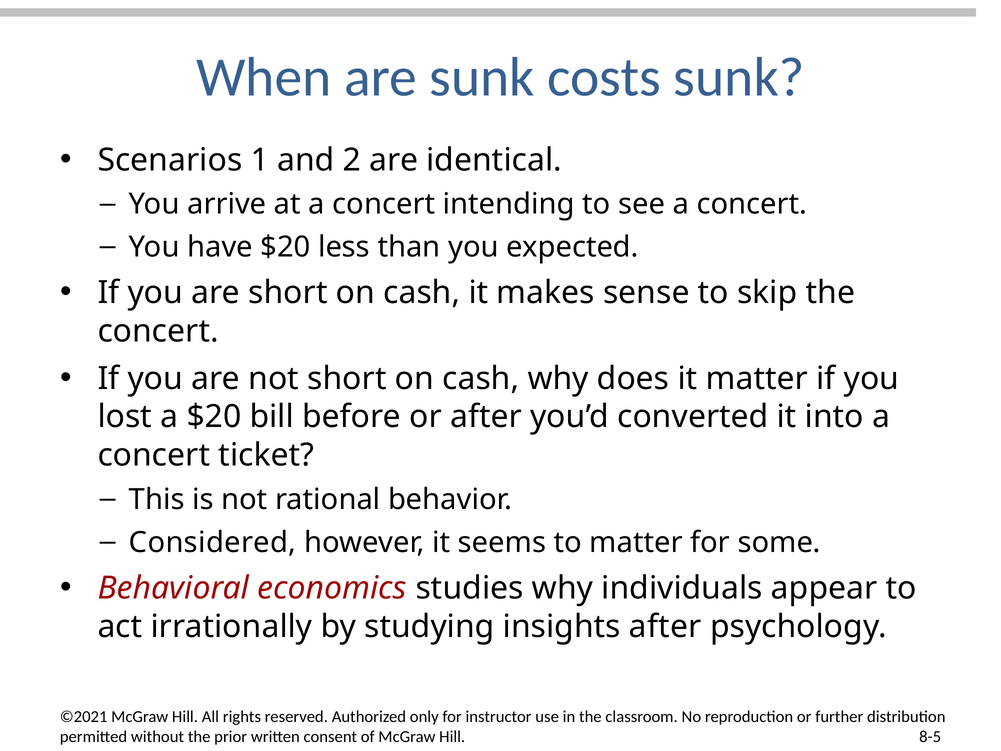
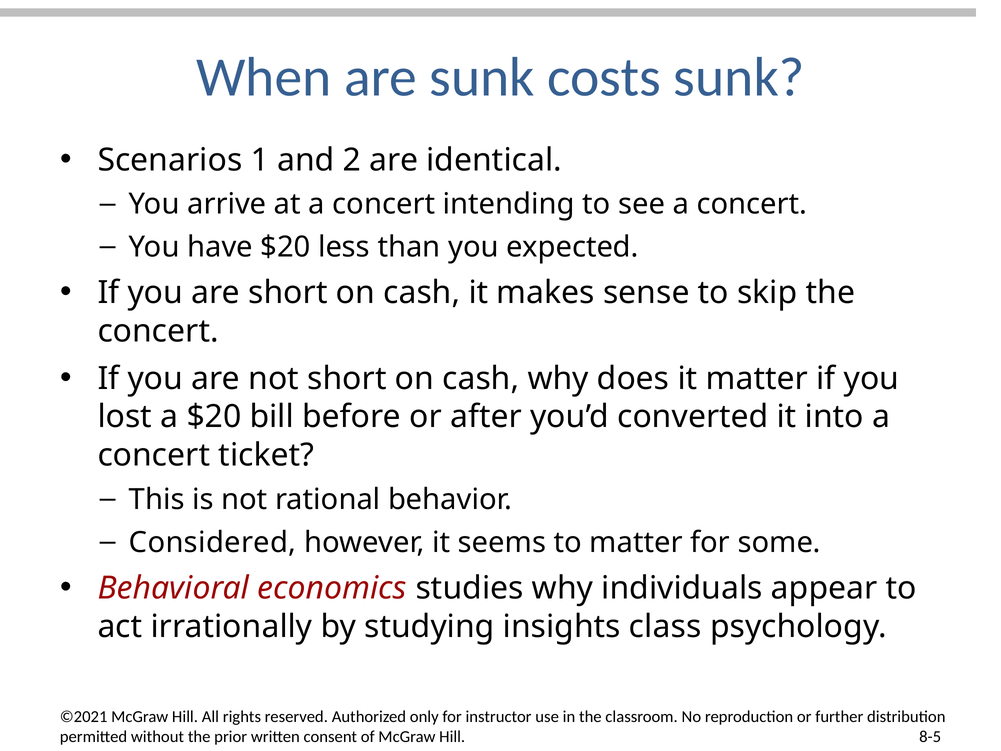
insights after: after -> class
